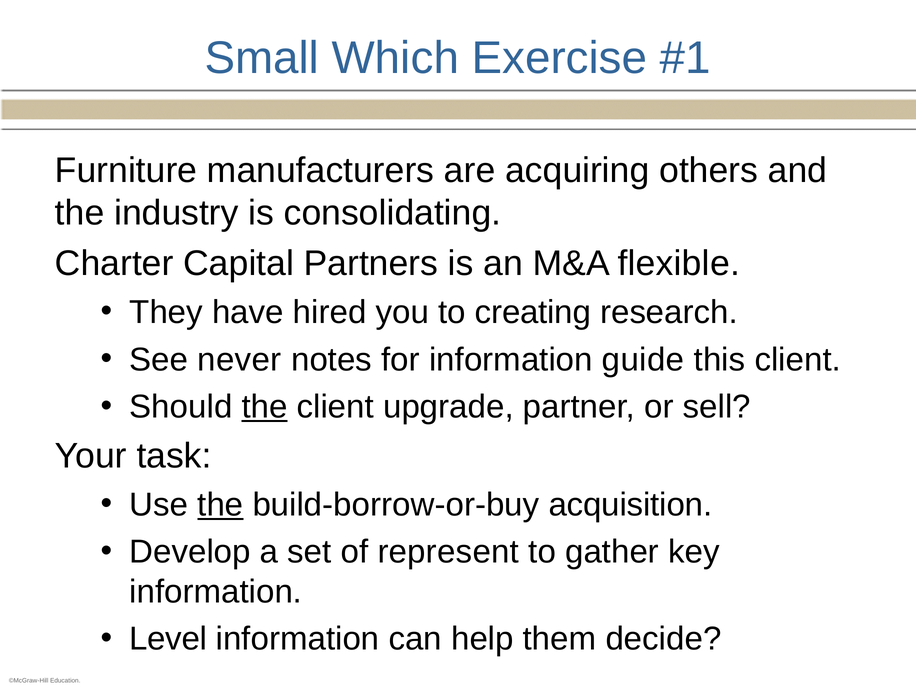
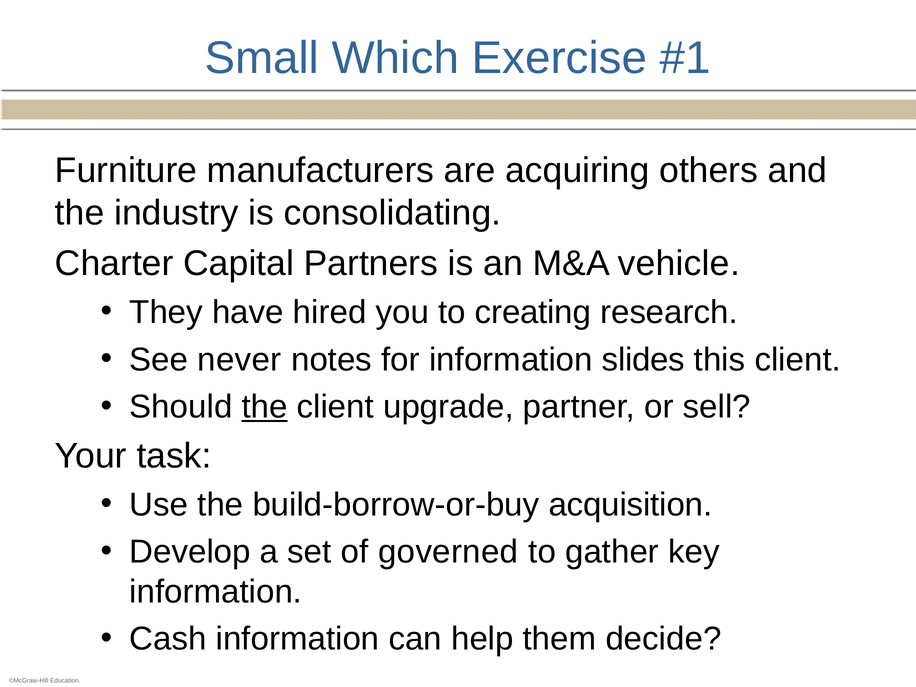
flexible: flexible -> vehicle
guide: guide -> slides
the at (220, 505) underline: present -> none
represent: represent -> governed
Level: Level -> Cash
